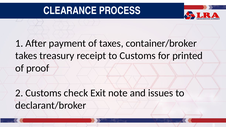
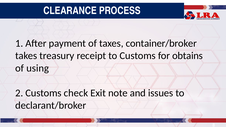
printed: printed -> obtains
proof: proof -> using
